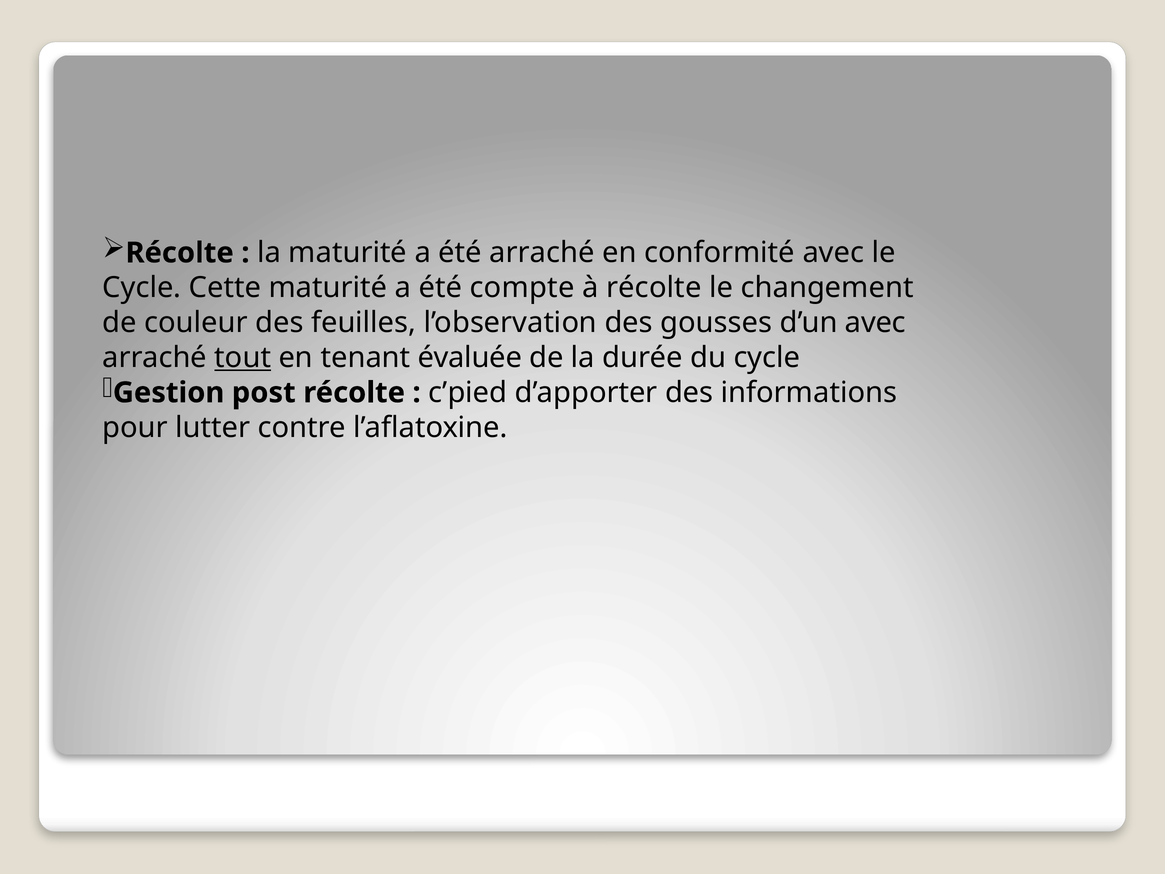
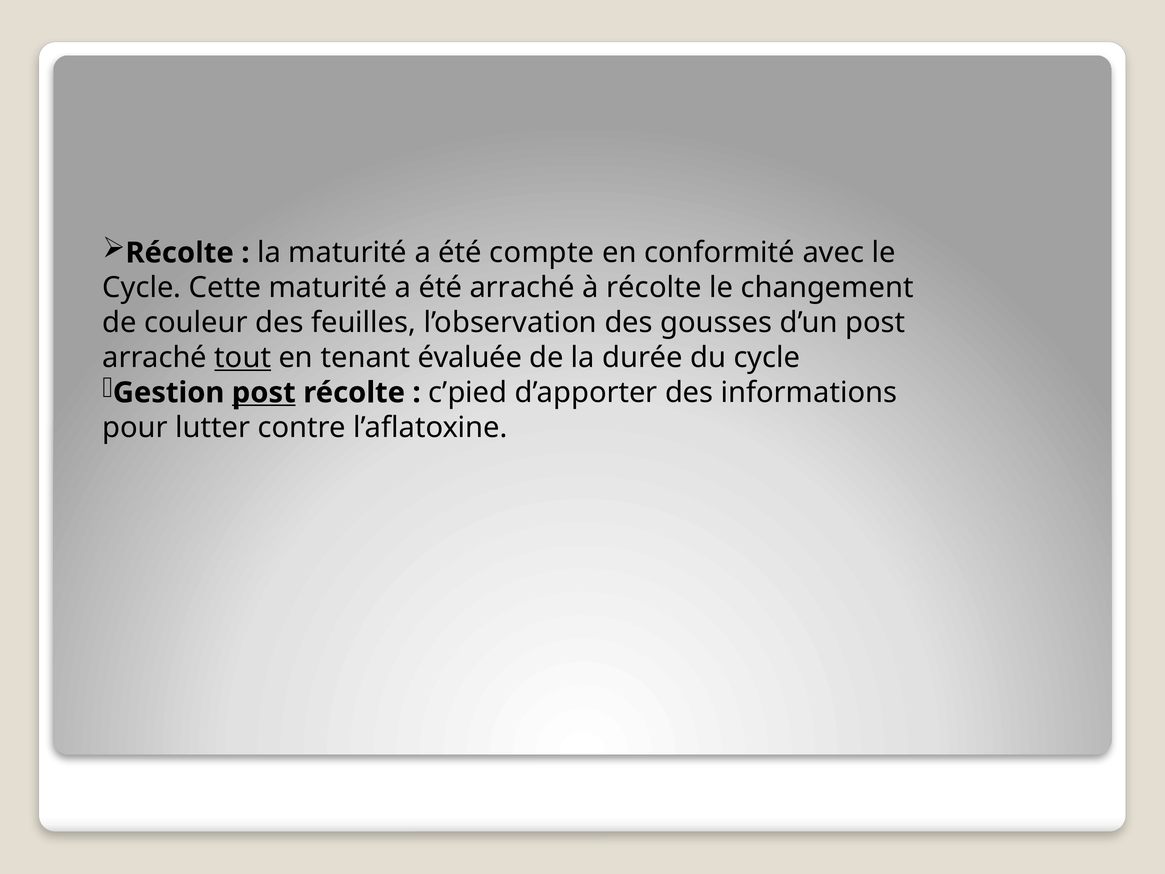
été arraché: arraché -> compte
été compte: compte -> arraché
d’un avec: avec -> post
post at (264, 393) underline: none -> present
